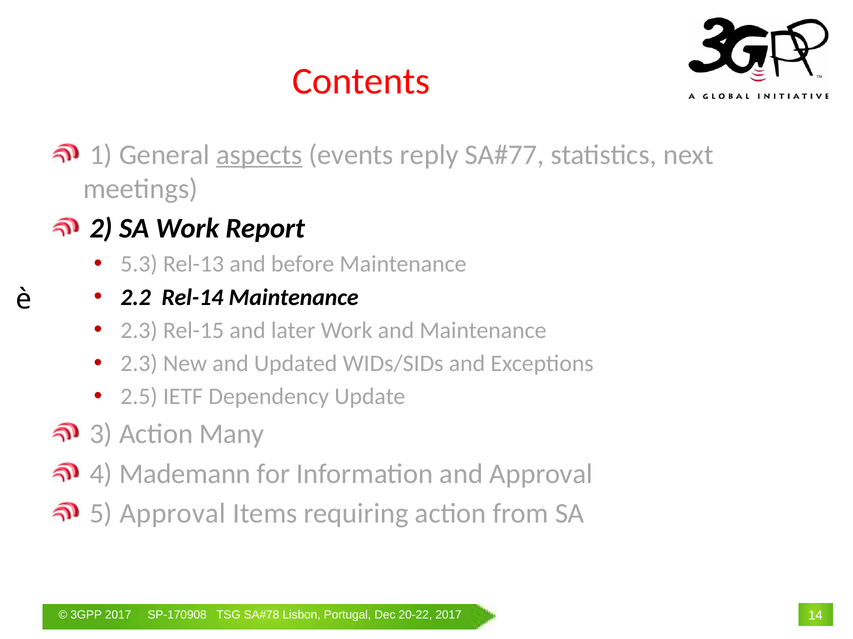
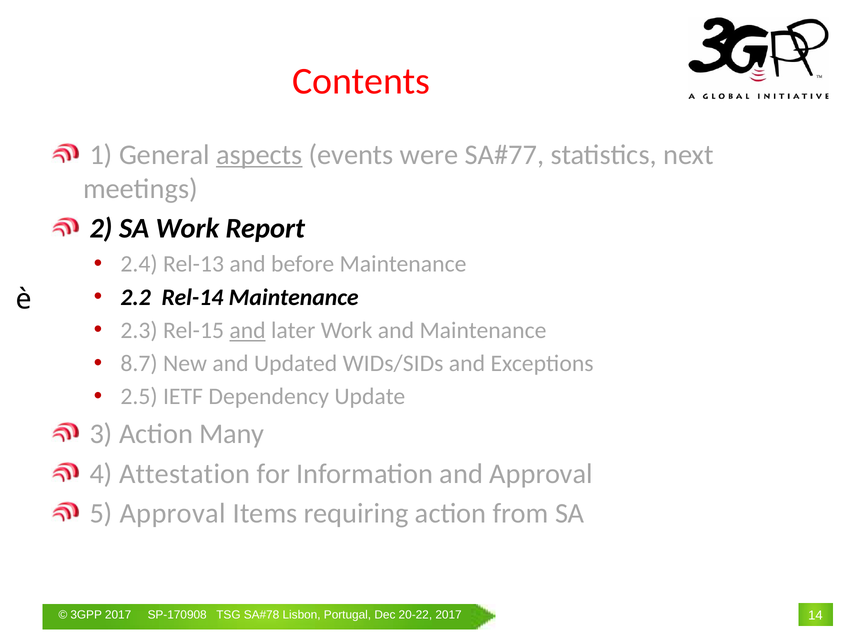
reply: reply -> were
5.3: 5.3 -> 2.4
and at (248, 331) underline: none -> present
2.3 at (139, 364): 2.3 -> 8.7
Mademann: Mademann -> Attestation
